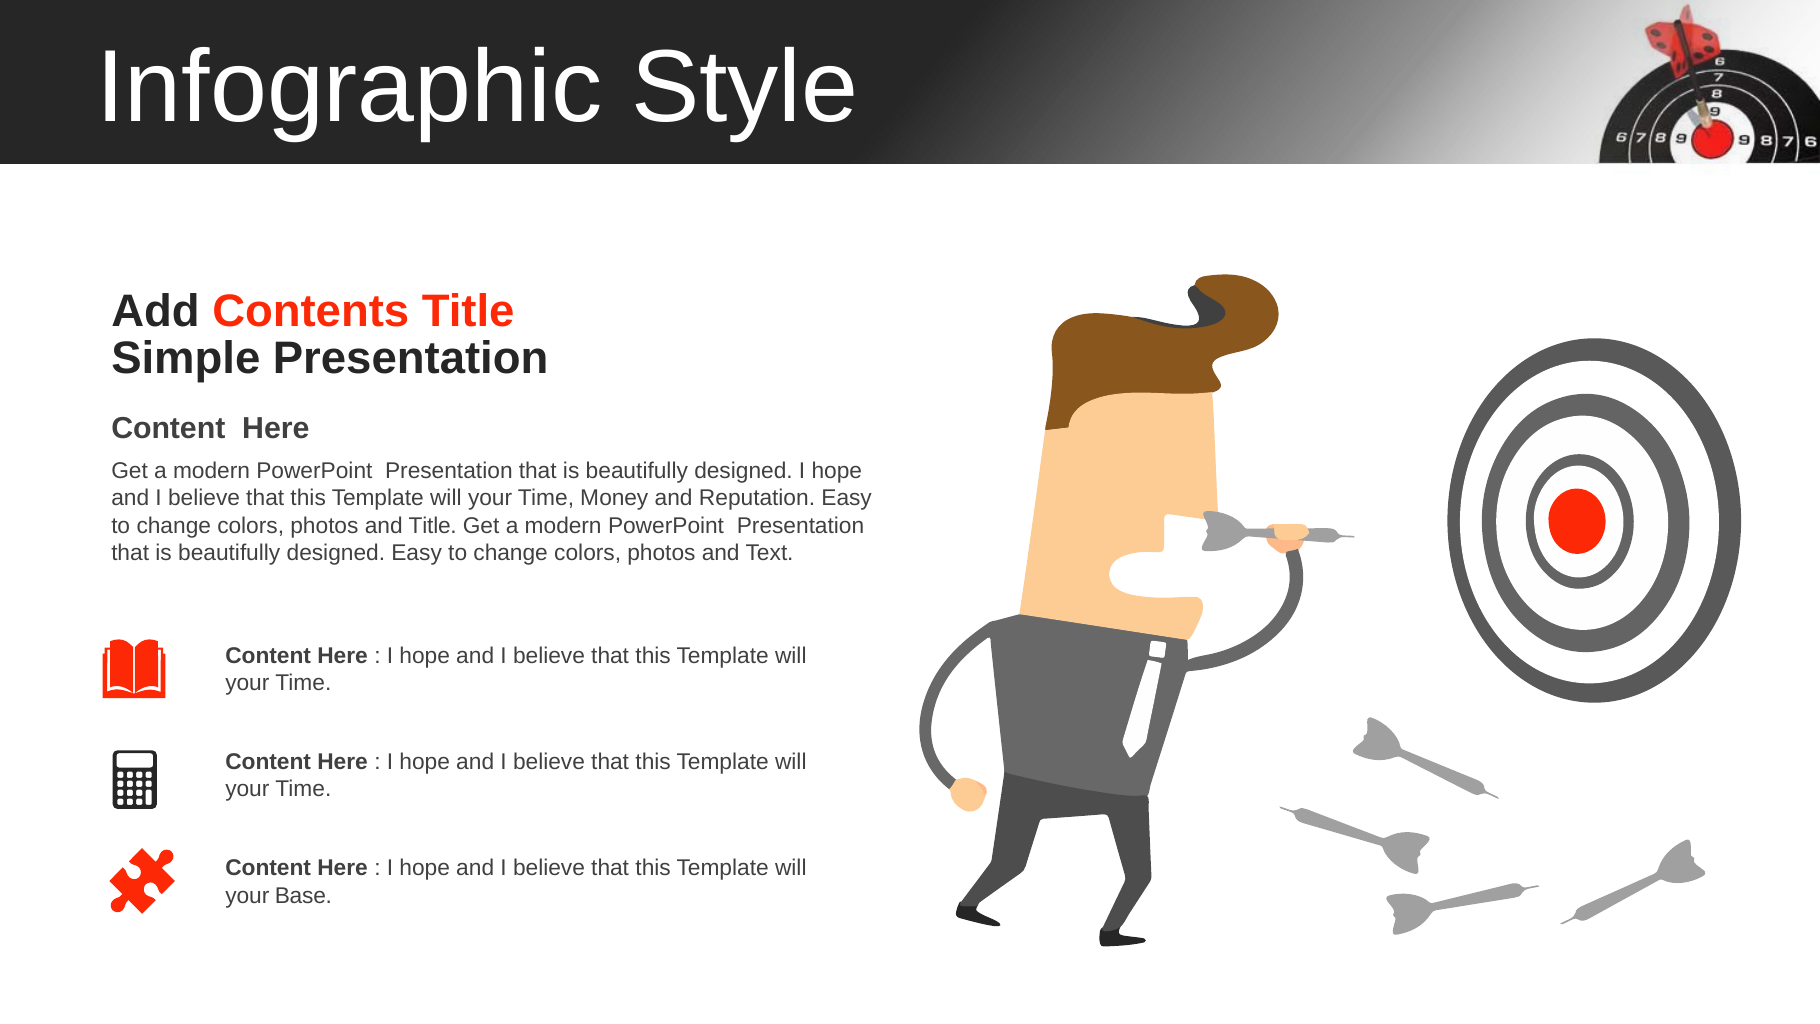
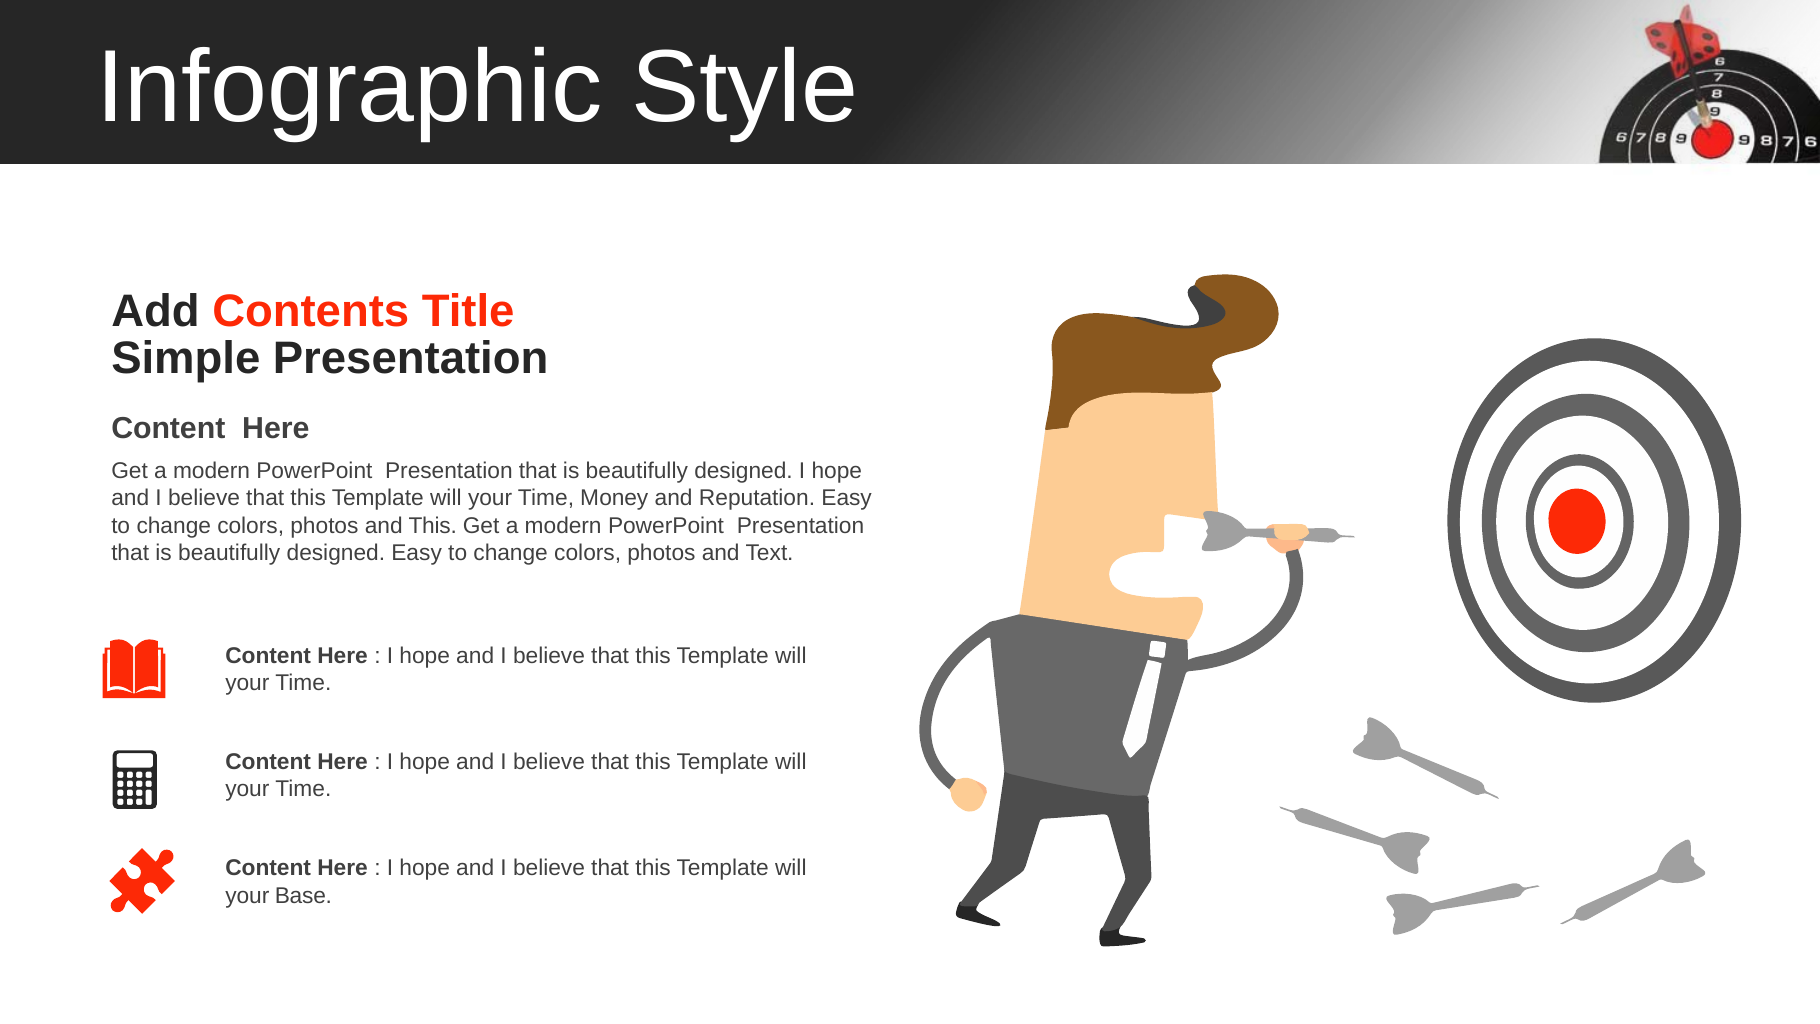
and Title: Title -> This
